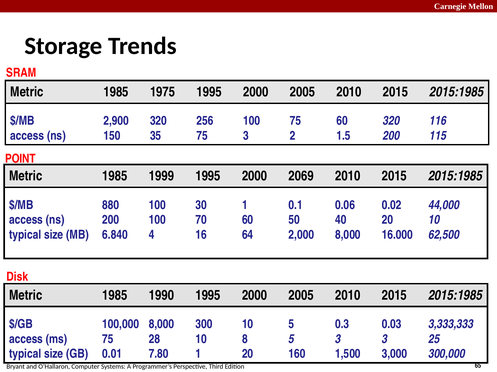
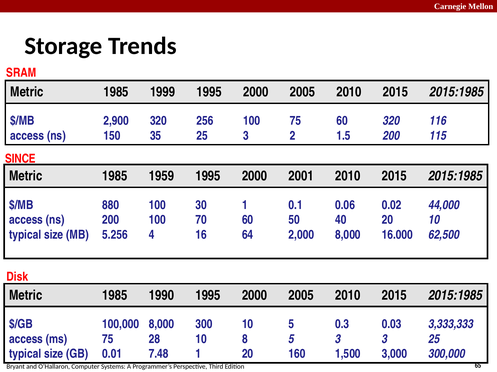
1975: 1975 -> 1999
35 75: 75 -> 25
POINT: POINT -> SINCE
1999: 1999 -> 1959
2069: 2069 -> 2001
6.840: 6.840 -> 5.256
7.80: 7.80 -> 7.48
